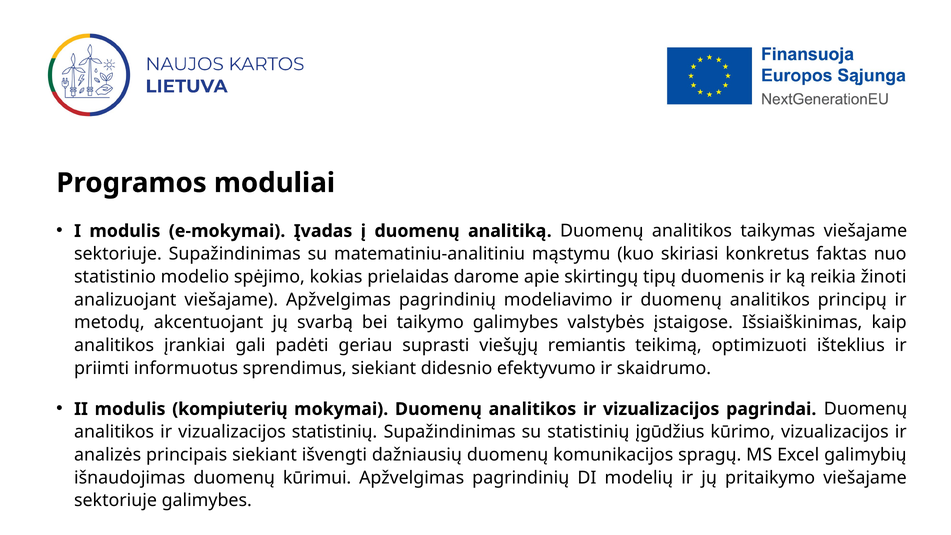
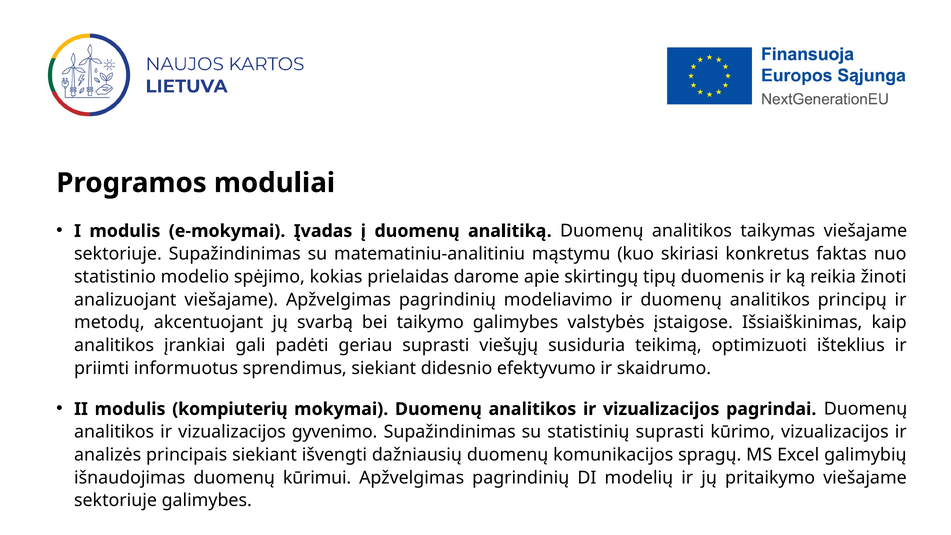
remiantis: remiantis -> susiduria
vizualizacijos statistinių: statistinių -> gyvenimo
statistinių įgūdžius: įgūdžius -> suprasti
